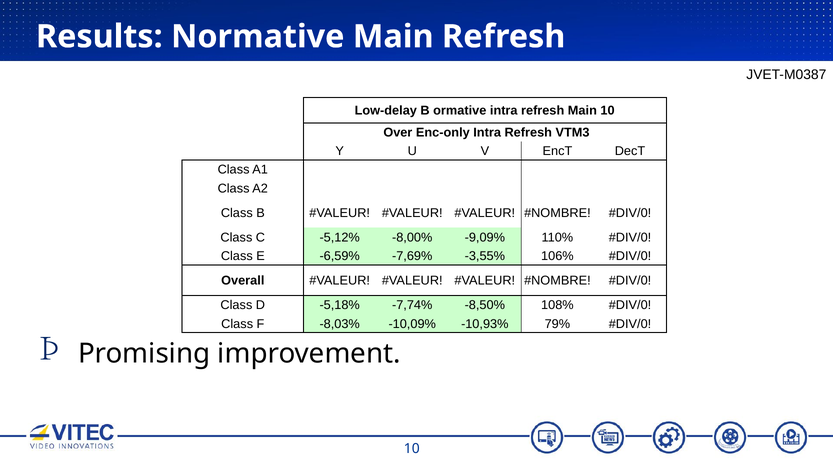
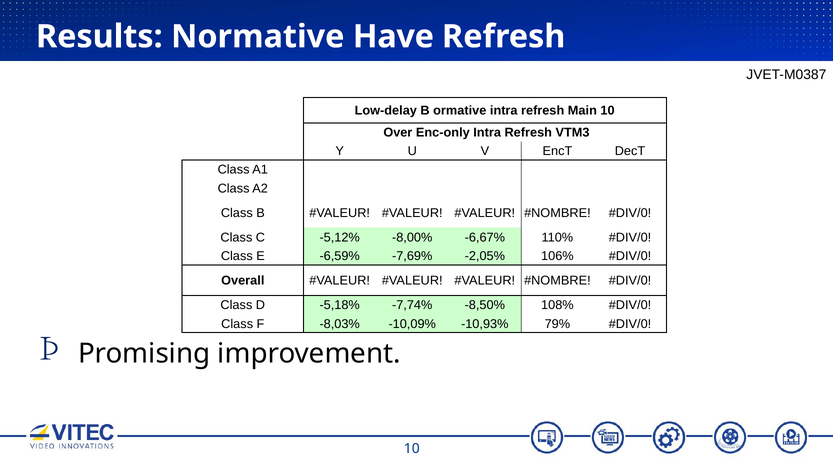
Normative Main: Main -> Have
-9,09%: -9,09% -> -6,67%
-3,55%: -3,55% -> -2,05%
